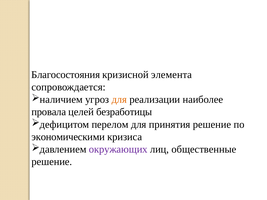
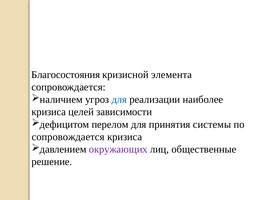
для at (119, 100) colour: orange -> blue
провала at (49, 112): провала -> кризиса
безработицы: безработицы -> зависимости
принятия решение: решение -> системы
экономическими at (68, 137): экономическими -> сопровождается
